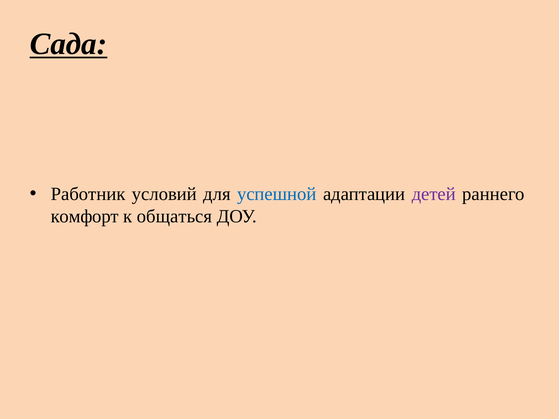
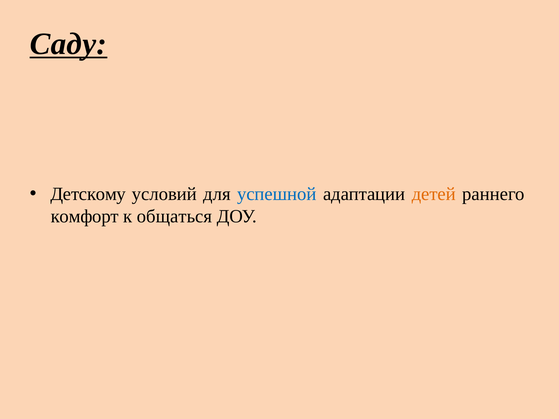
Сада: Сада -> Саду
Работник: Работник -> Детскому
детей colour: purple -> orange
